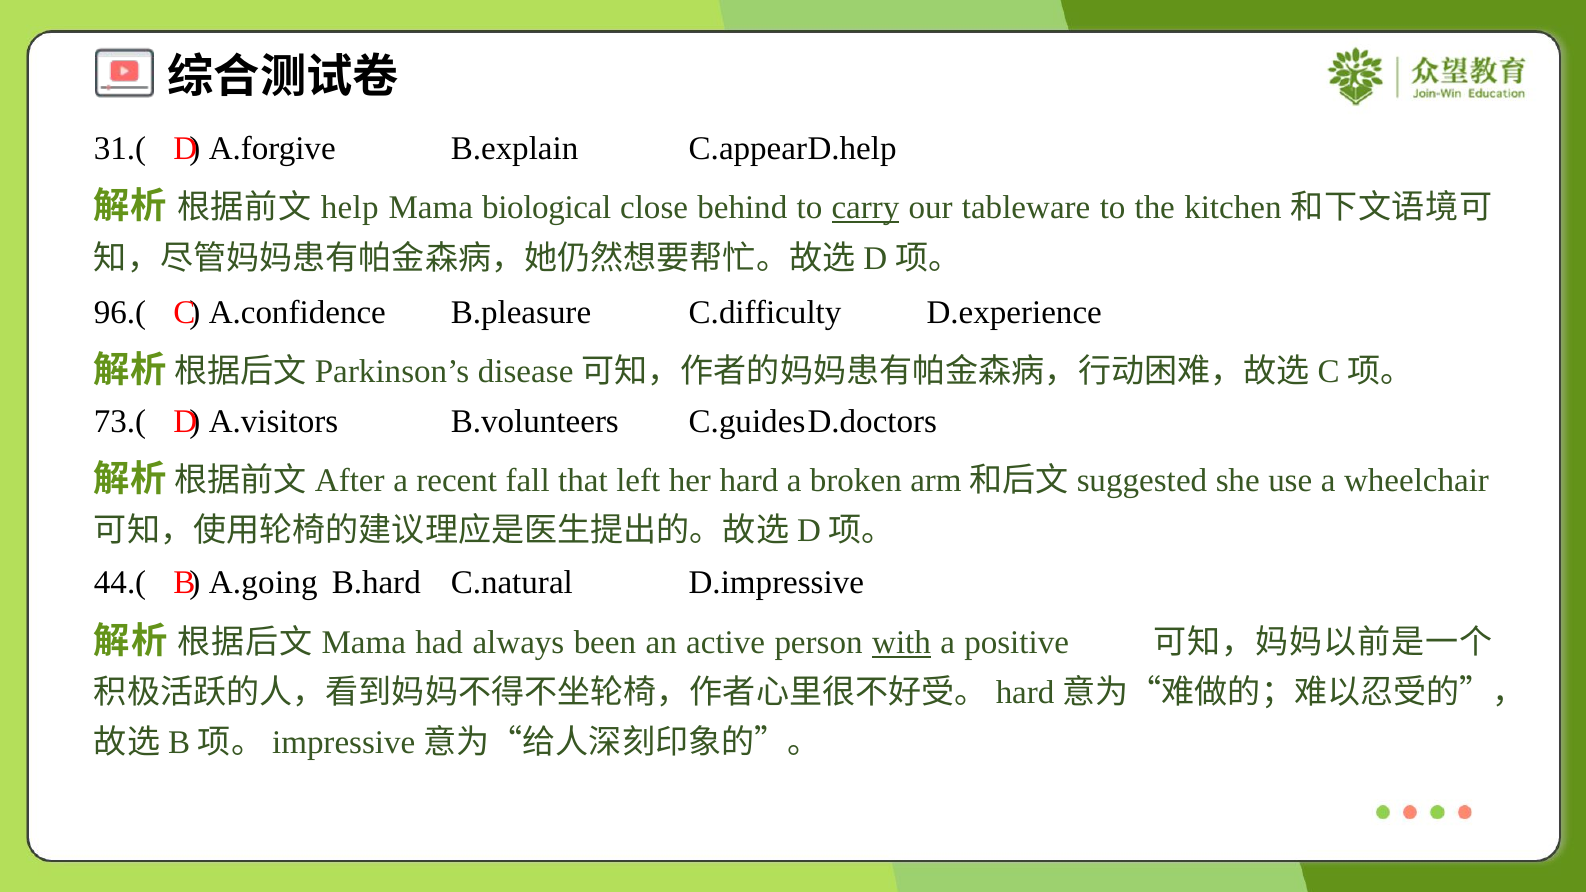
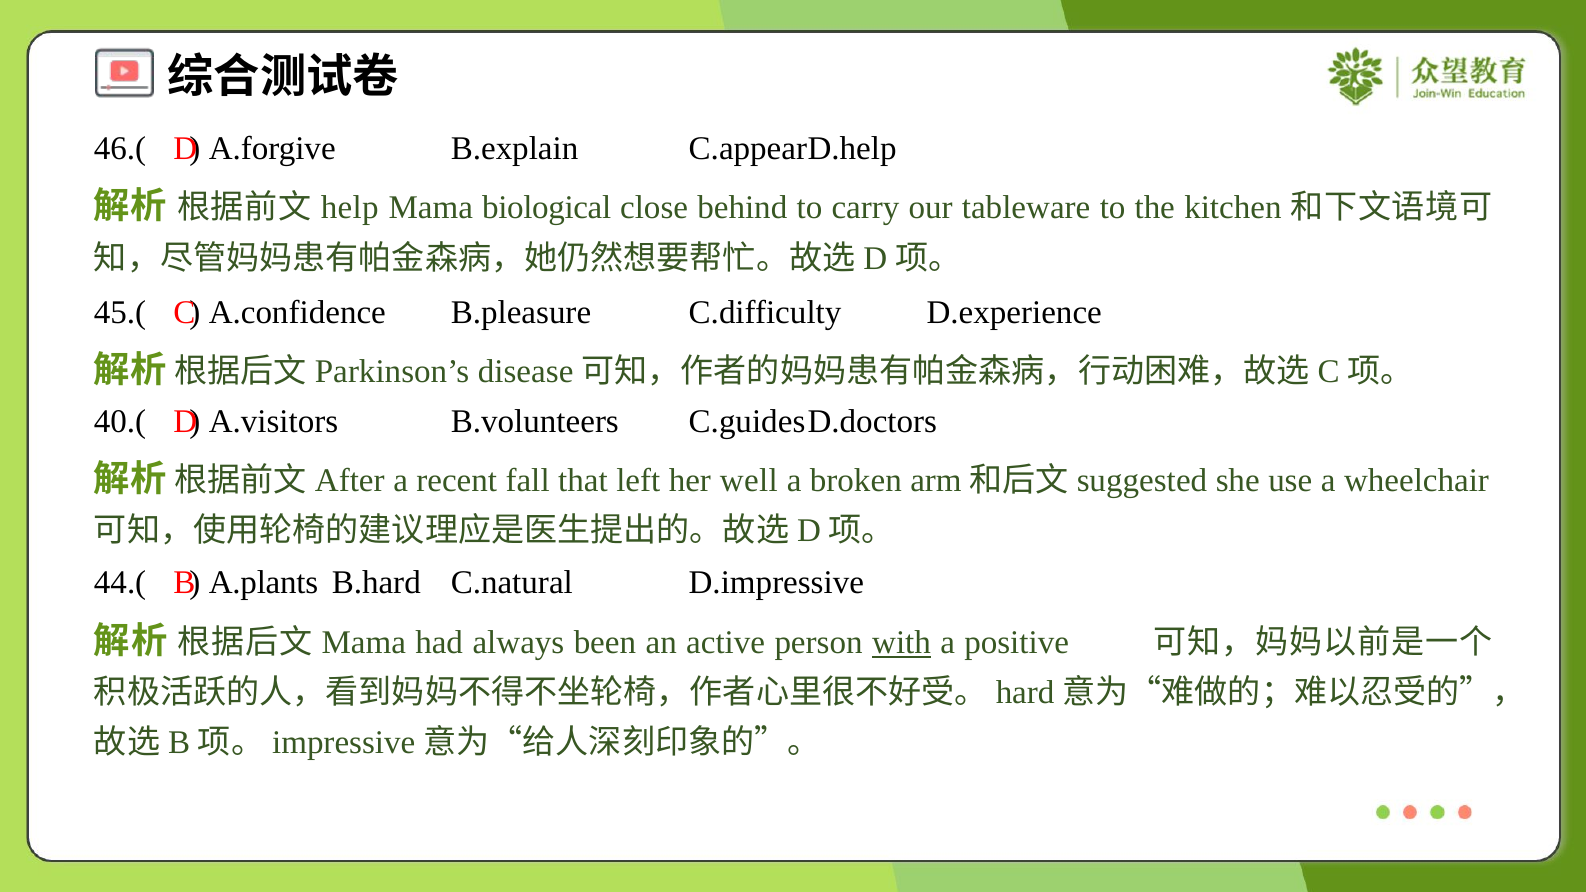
31.(: 31.( -> 46.(
carry underline: present -> none
96.(: 96.( -> 45.(
73.(: 73.( -> 40.(
hard: hard -> well
A.going: A.going -> A.plants
